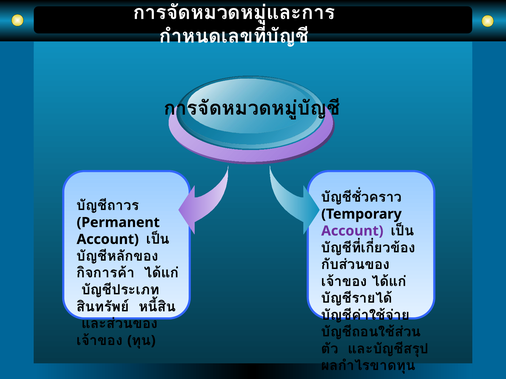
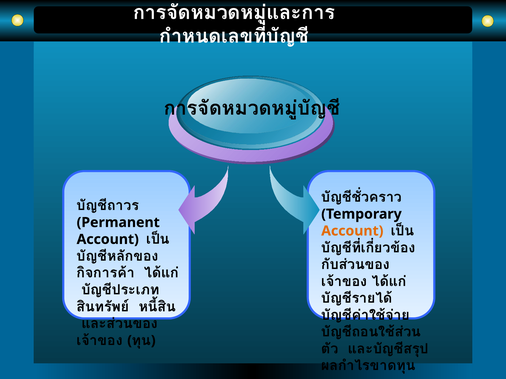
Account at (352, 231) colour: purple -> orange
